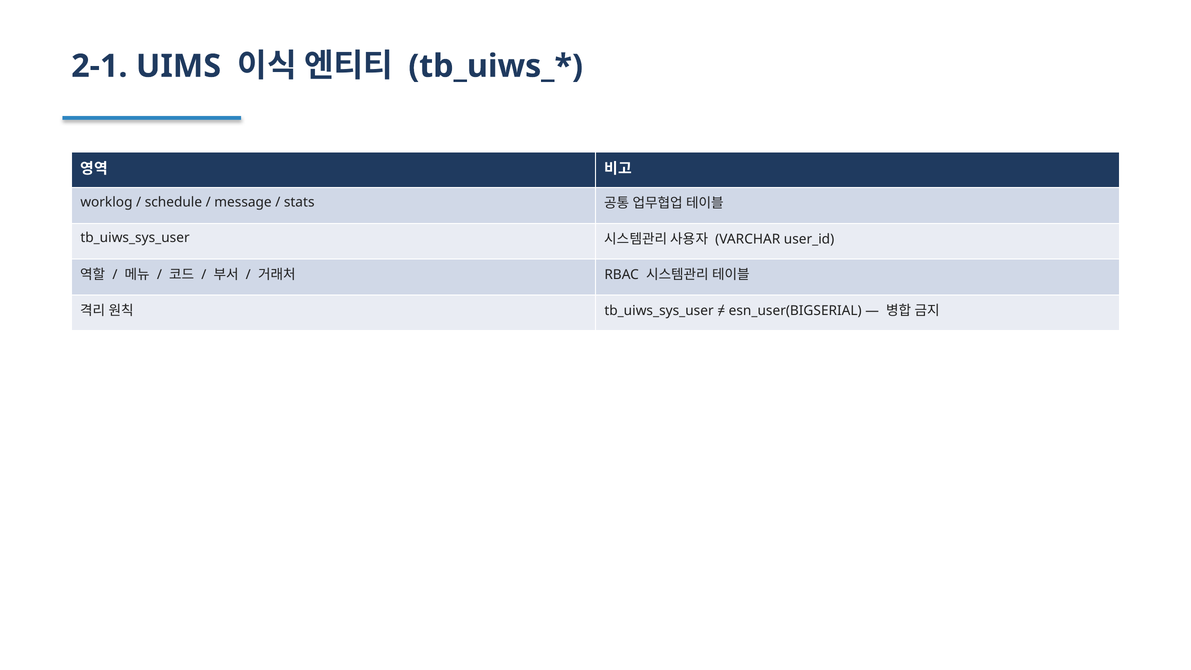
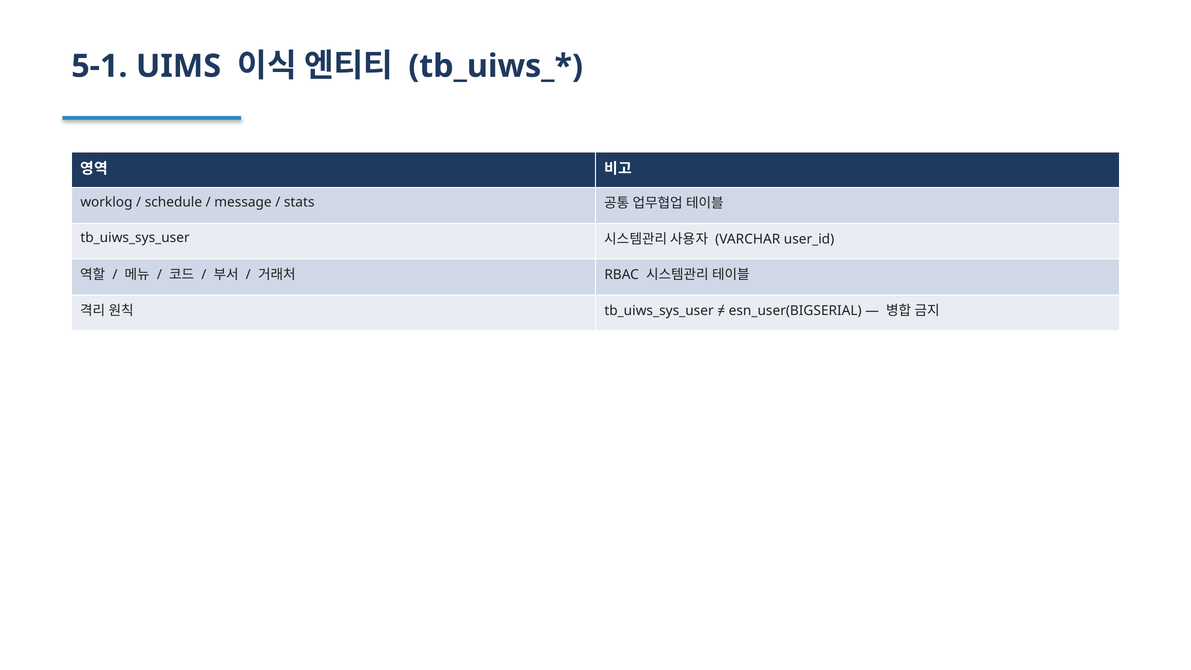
2-1: 2-1 -> 5-1
